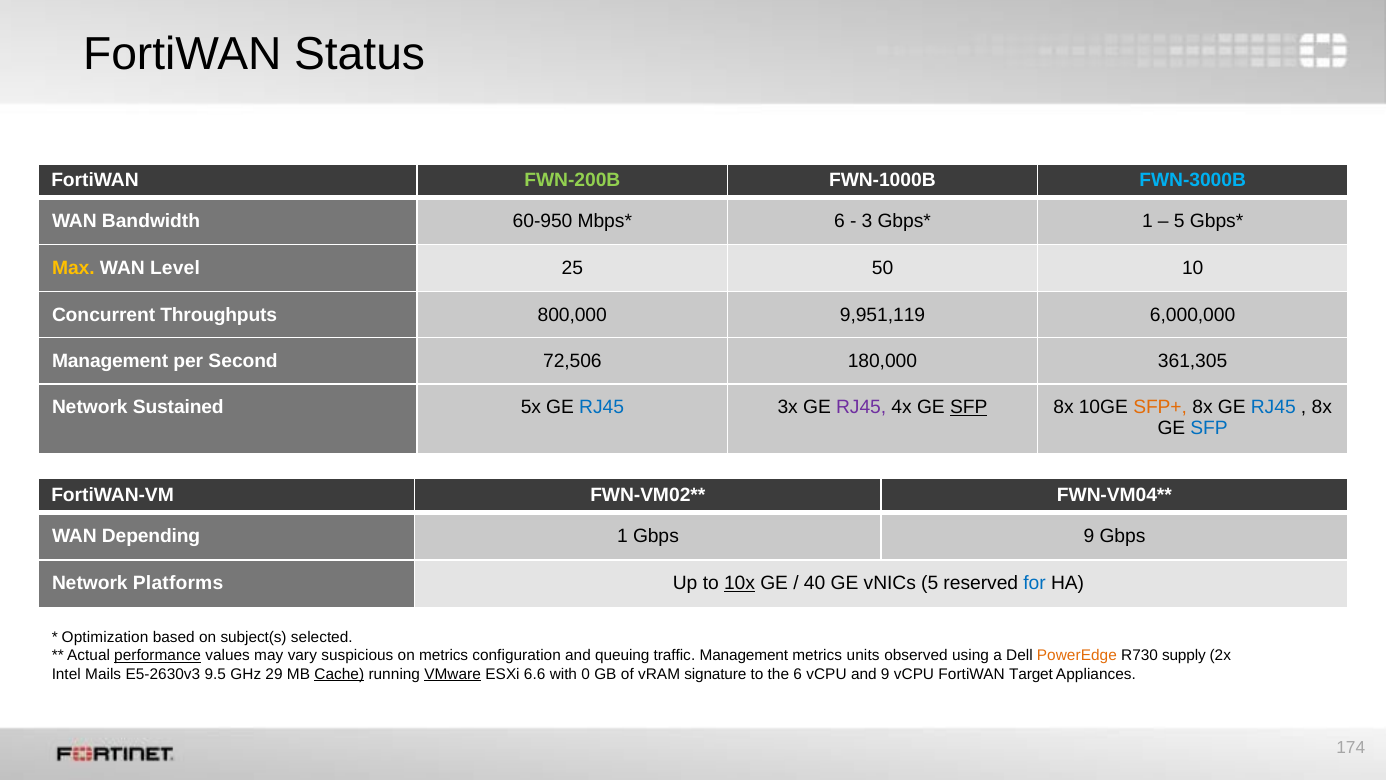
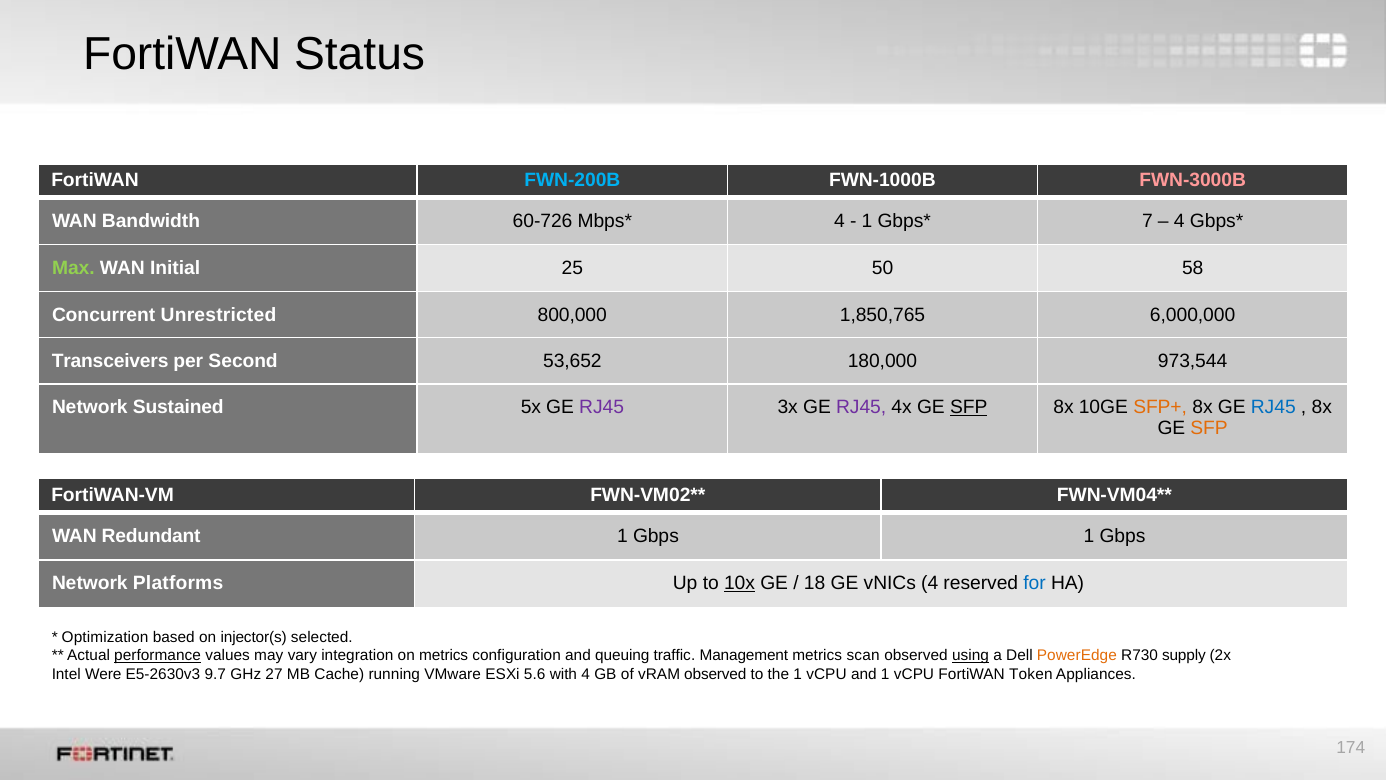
FWN-200B colour: light green -> light blue
FWN-3000B colour: light blue -> pink
60-950: 60-950 -> 60-726
6 at (839, 221): 6 -> 4
3 at (867, 221): 3 -> 1
1 at (1147, 221): 1 -> 7
5 at (1179, 221): 5 -> 4
Max colour: yellow -> light green
Level: Level -> Initial
10: 10 -> 58
Throughputs: Throughputs -> Unrestricted
9,951,119: 9,951,119 -> 1,850,765
Management at (110, 361): Management -> Transceivers
72,506: 72,506 -> 53,652
361,305: 361,305 -> 973,544
RJ45 at (602, 407) colour: blue -> purple
SFP at (1209, 428) colour: blue -> orange
Depending: Depending -> Redundant
Gbps 9: 9 -> 1
40: 40 -> 18
vNICs 5: 5 -> 4
subject(s: subject(s -> injector(s
suspicious: suspicious -> integration
units: units -> scan
using underline: none -> present
Mails: Mails -> Were
9.5: 9.5 -> 9.7
29: 29 -> 27
Cache underline: present -> none
VMware underline: present -> none
6.6: 6.6 -> 5.6
with 0: 0 -> 4
vRAM signature: signature -> observed
the 6: 6 -> 1
and 9: 9 -> 1
Target: Target -> Token
